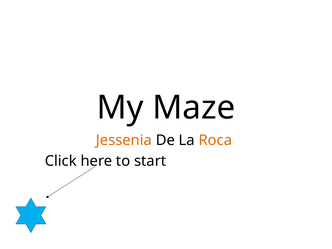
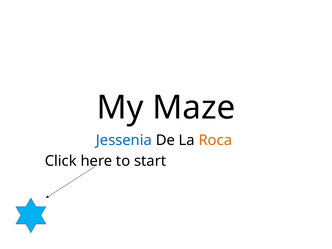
Jessenia colour: orange -> blue
